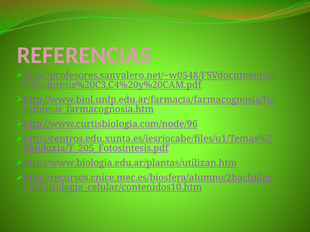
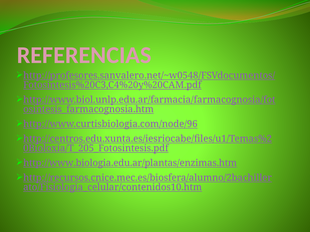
http://www.biologia.edu.ar/plantas/utilizan.htm: http://www.biologia.edu.ar/plantas/utilizan.htm -> http://www.biologia.edu.ar/plantas/enzimas.htm
